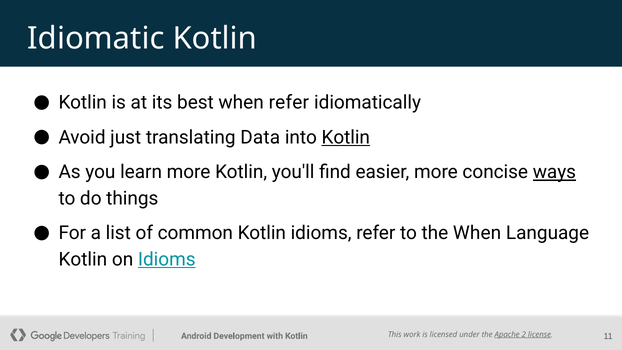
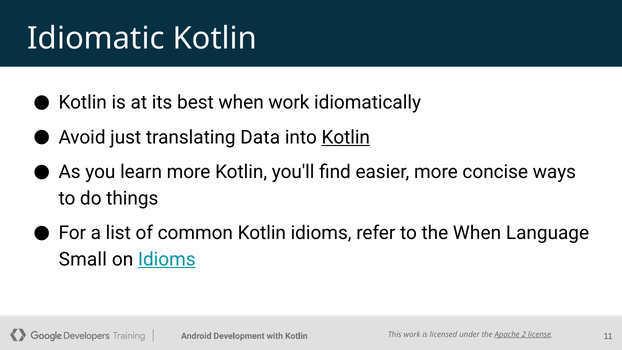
when refer: refer -> work
ways underline: present -> none
Kotlin at (83, 259): Kotlin -> Small
